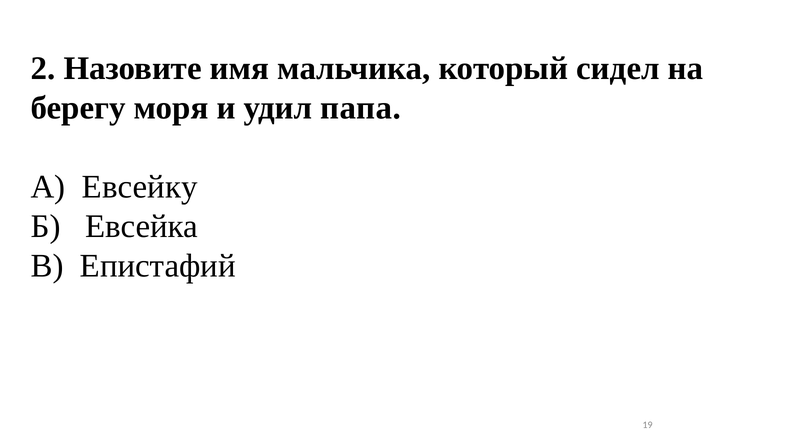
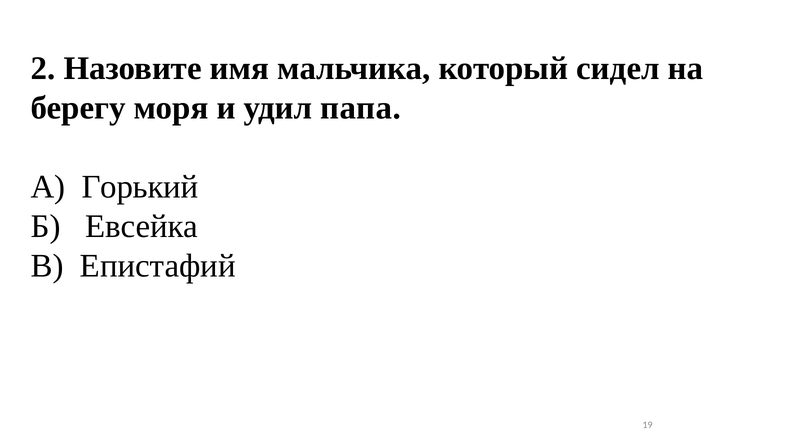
Евсейку: Евсейку -> Горький
